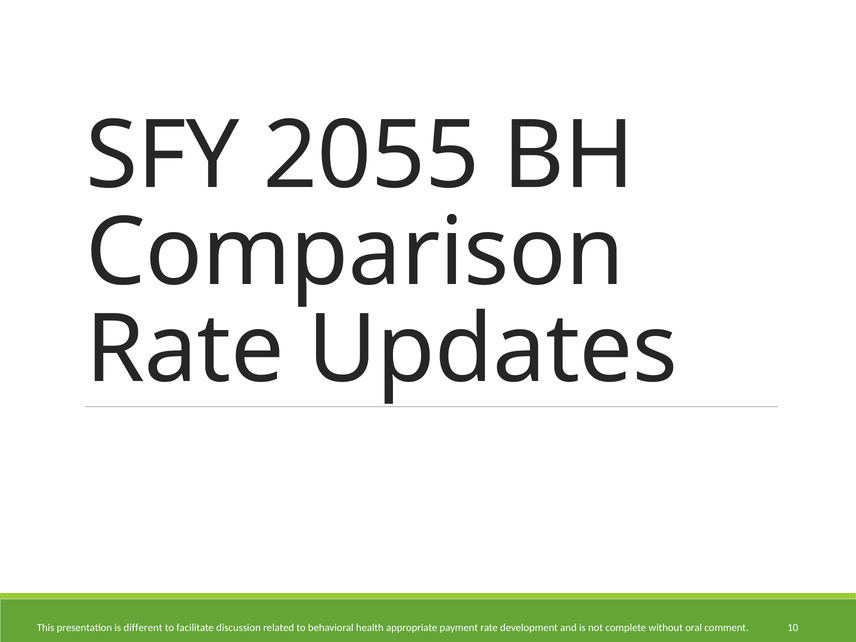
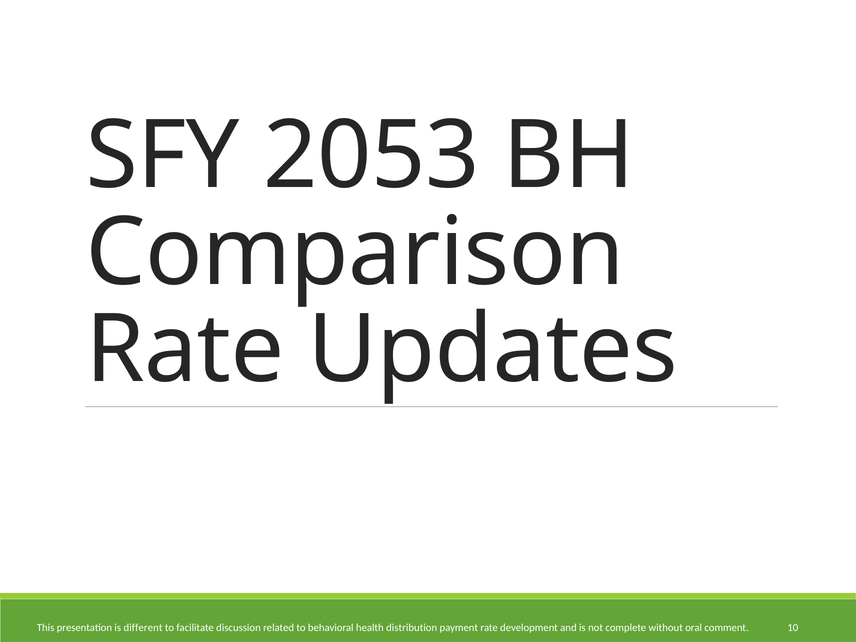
2055: 2055 -> 2053
appropriate: appropriate -> distribution
